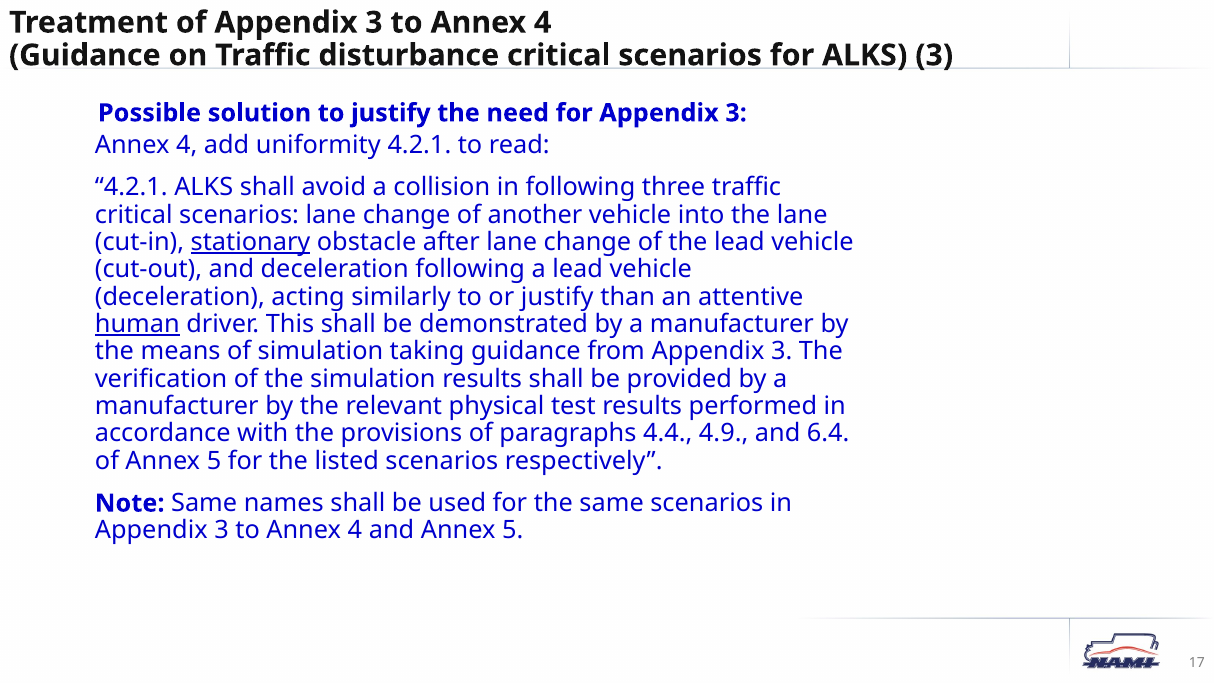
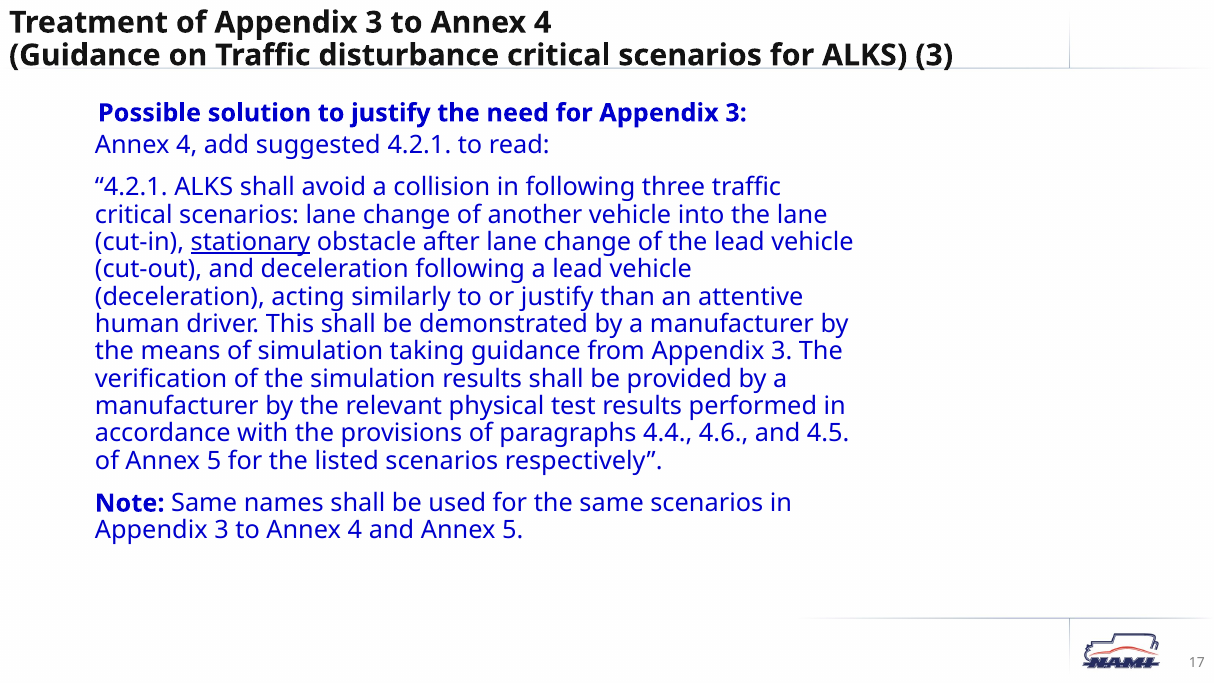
uniformity: uniformity -> suggested
human underline: present -> none
4.9: 4.9 -> 4.6
6.4: 6.4 -> 4.5
